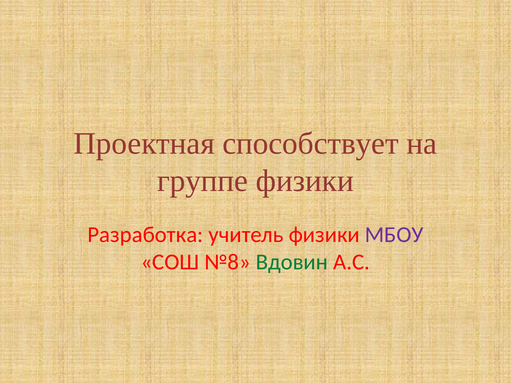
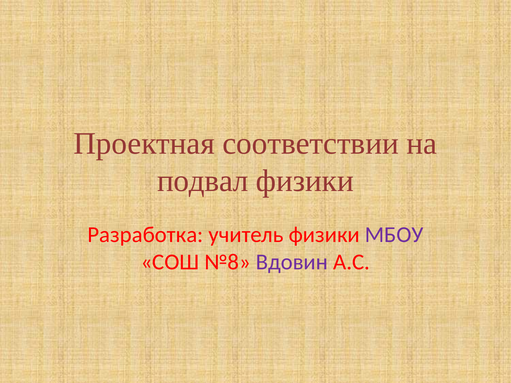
способствует: способствует -> соответствии
группе: группе -> подвал
Вдовин colour: green -> purple
